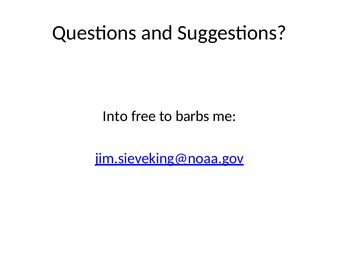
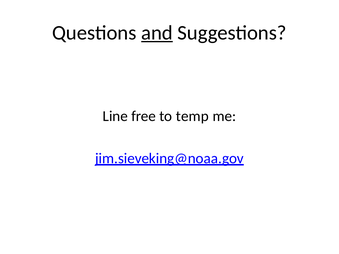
and underline: none -> present
Into: Into -> Line
barbs: barbs -> temp
